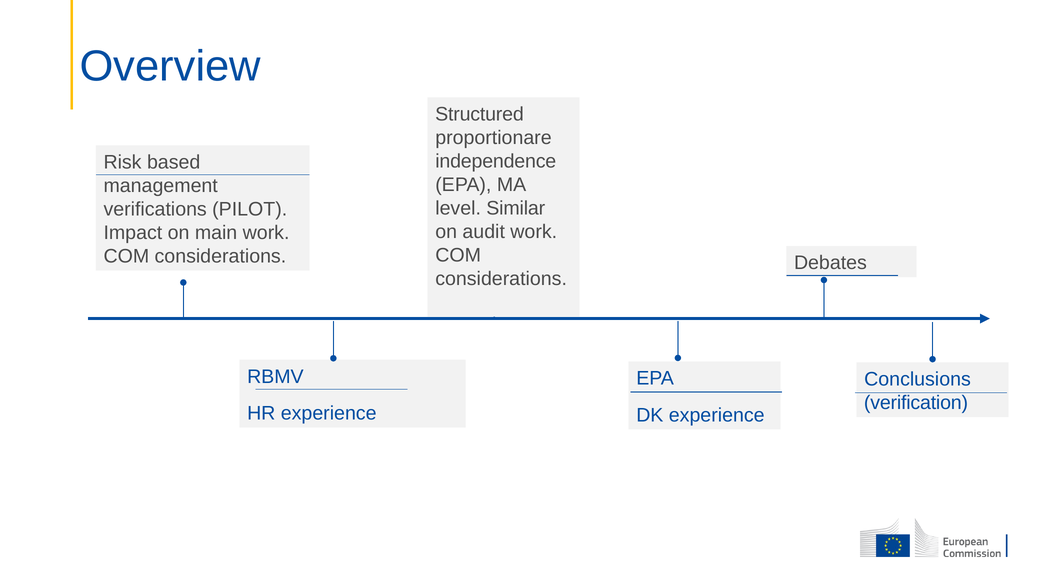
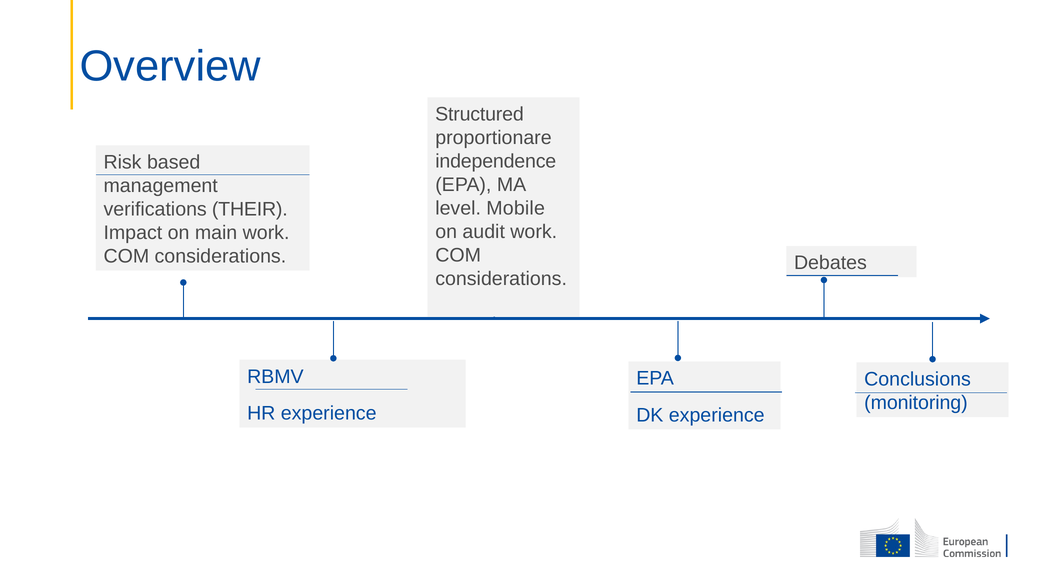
Similar: Similar -> Mobile
PILOT: PILOT -> THEIR
verification: verification -> monitoring
